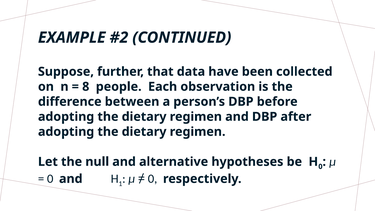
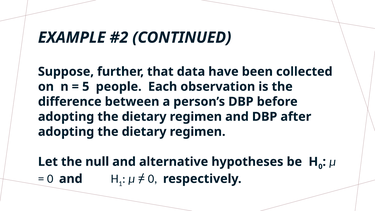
8: 8 -> 5
